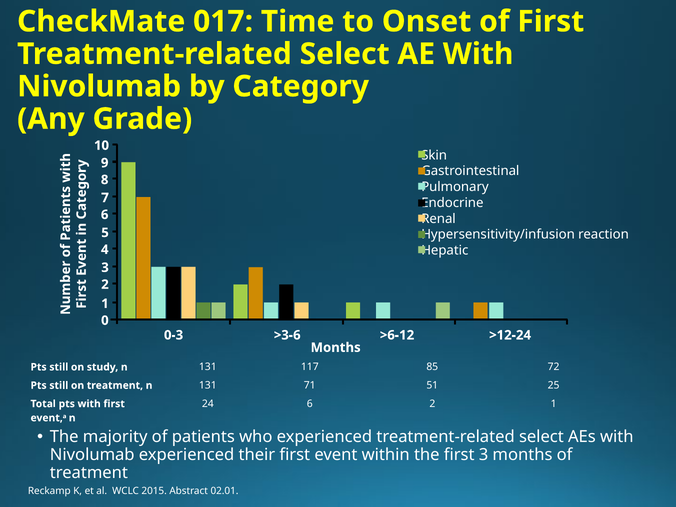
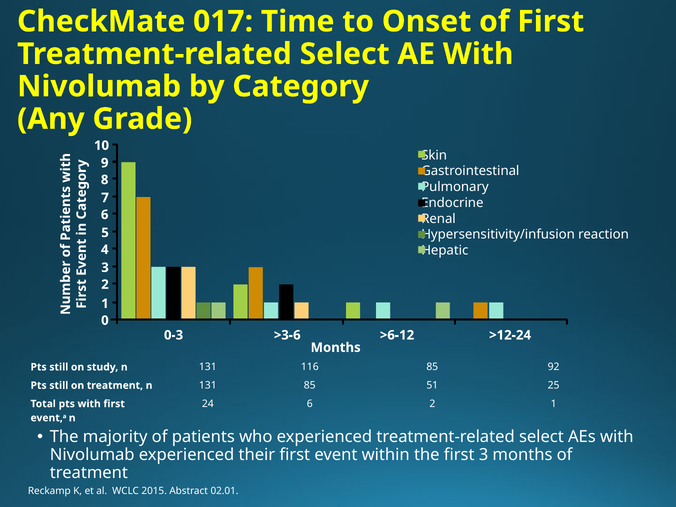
117: 117 -> 116
72: 72 -> 92
131 71: 71 -> 85
